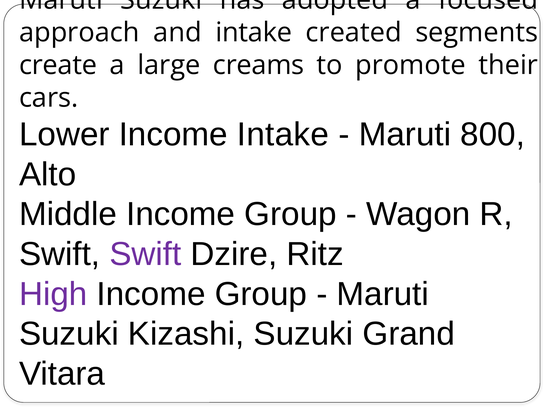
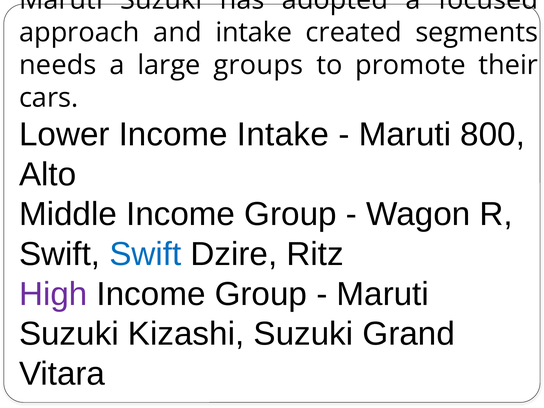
create: create -> needs
creams: creams -> groups
Swift at (145, 254) colour: purple -> blue
